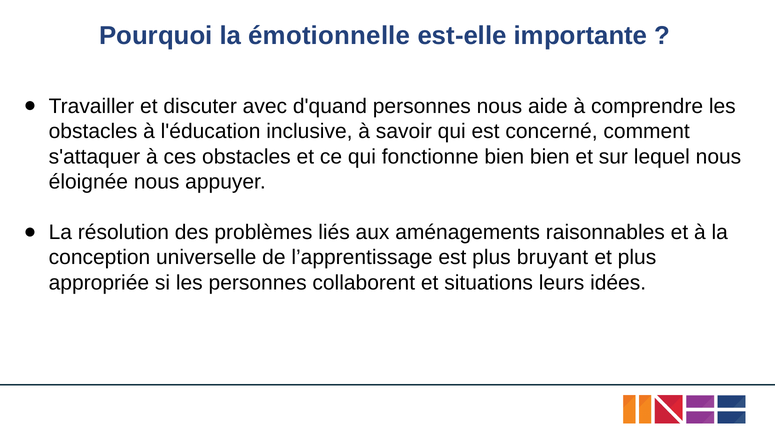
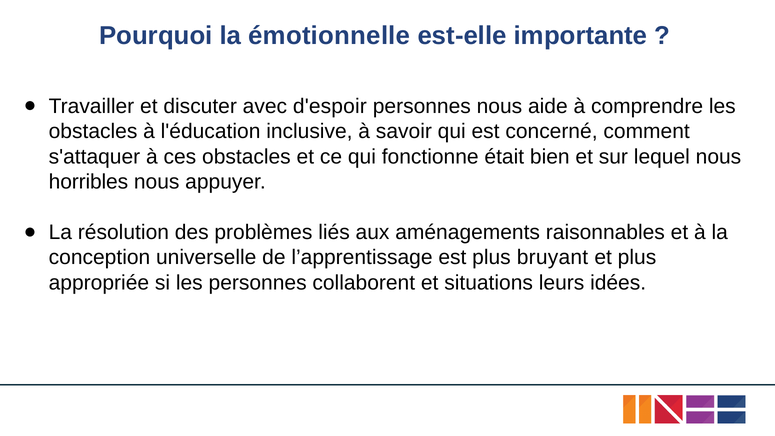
d'quand: d'quand -> d'espoir
fonctionne bien: bien -> était
éloignée: éloignée -> horribles
